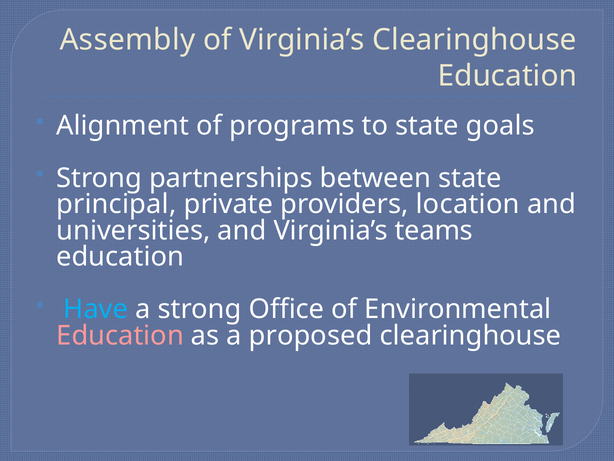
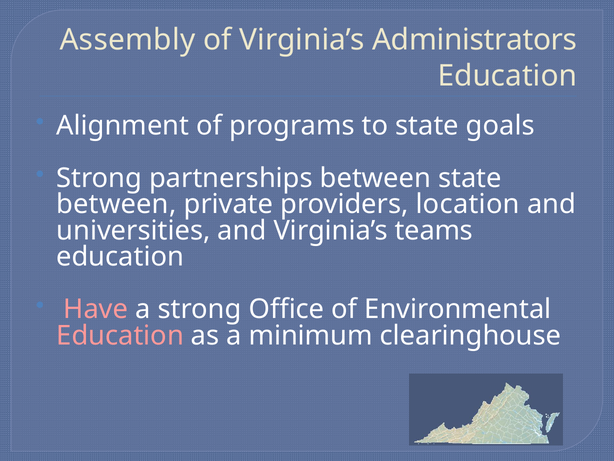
Virginia’s Clearinghouse: Clearinghouse -> Administrators
principal at (116, 204): principal -> between
Have colour: light blue -> pink
proposed: proposed -> minimum
